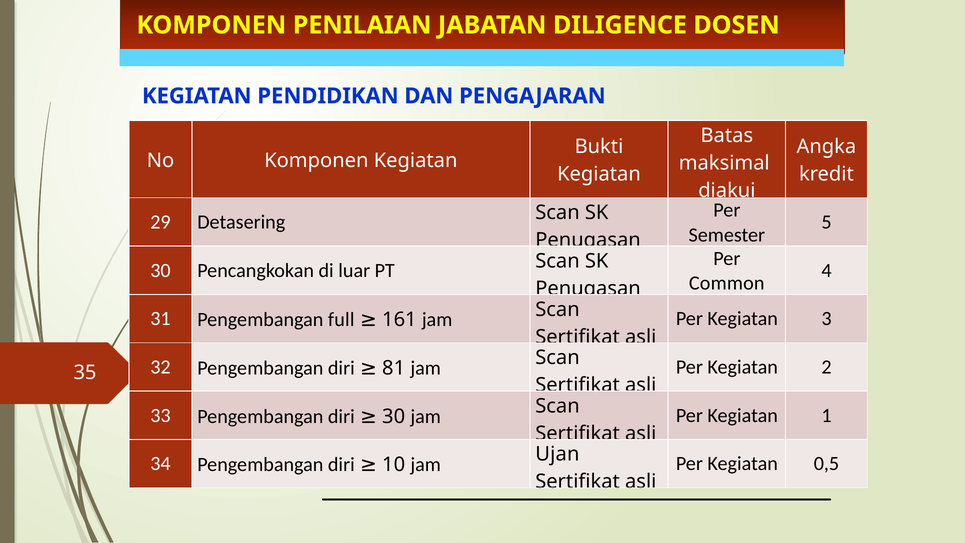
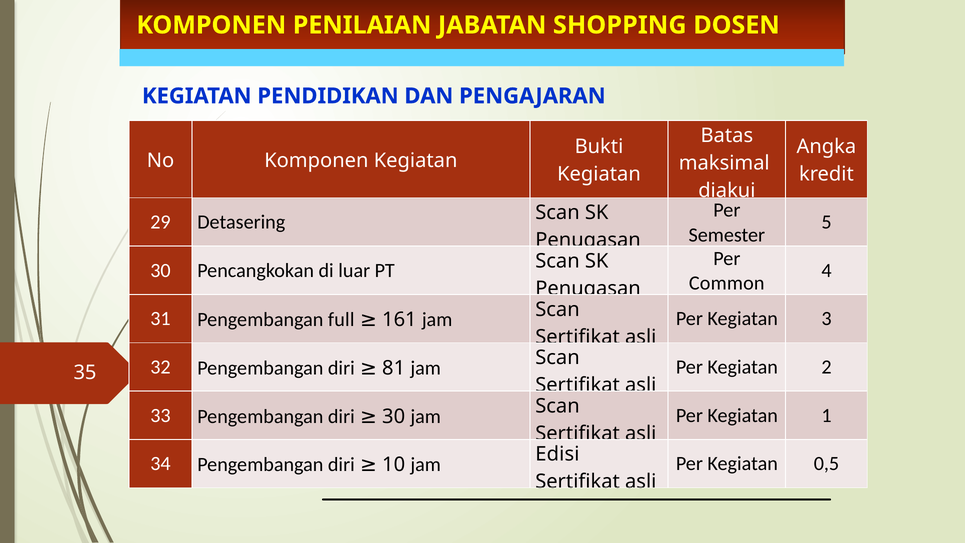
DILIGENCE: DILIGENCE -> SHOPPING
Ujan: Ujan -> Edisi
